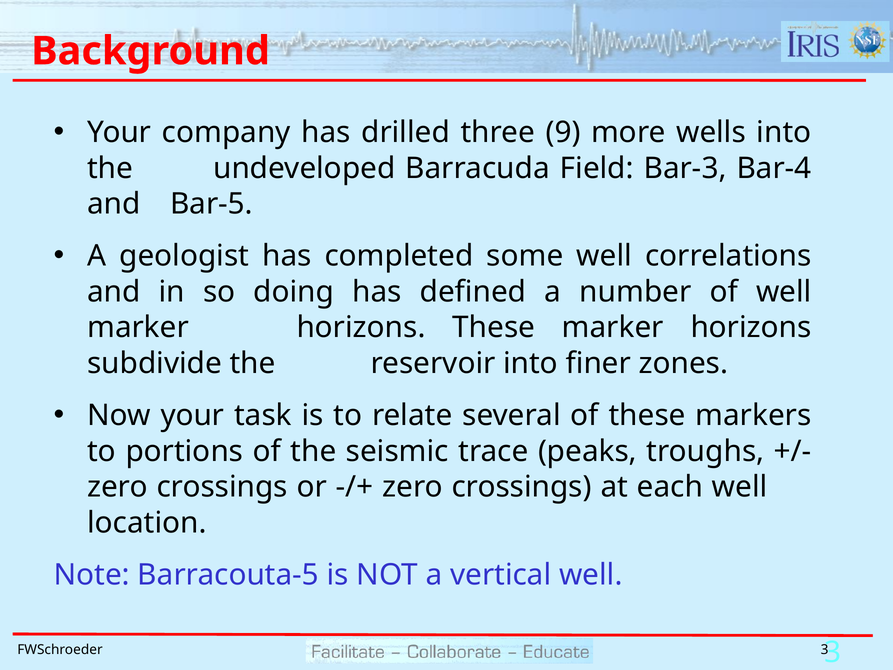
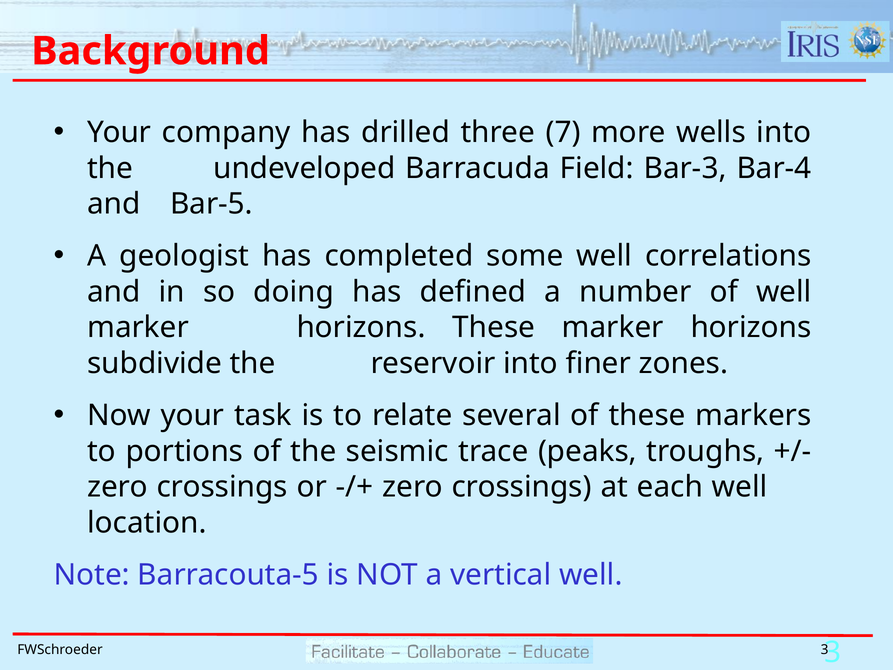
9: 9 -> 7
